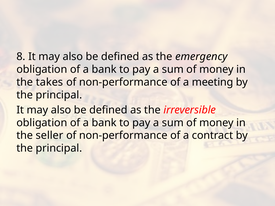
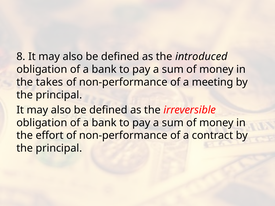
emergency: emergency -> introduced
seller: seller -> effort
